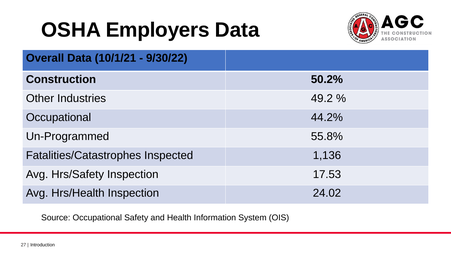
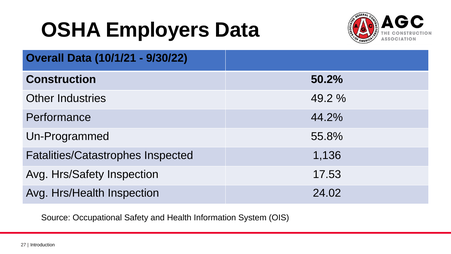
Occupational at (59, 117): Occupational -> Performance
